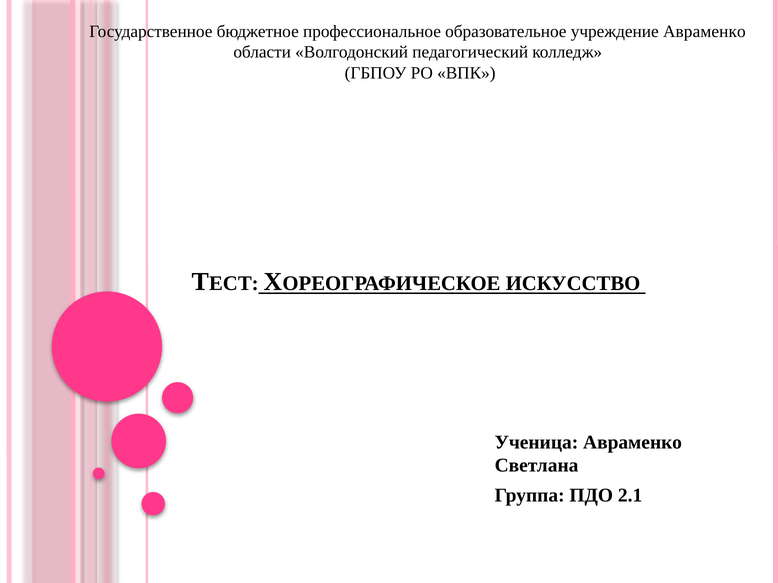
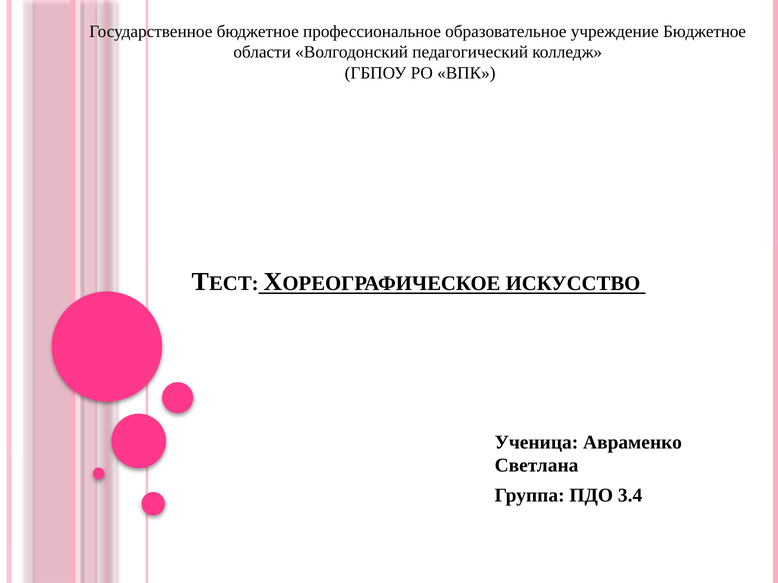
учреждение Авраменко: Авраменко -> Бюджетное
2.1: 2.1 -> 3.4
